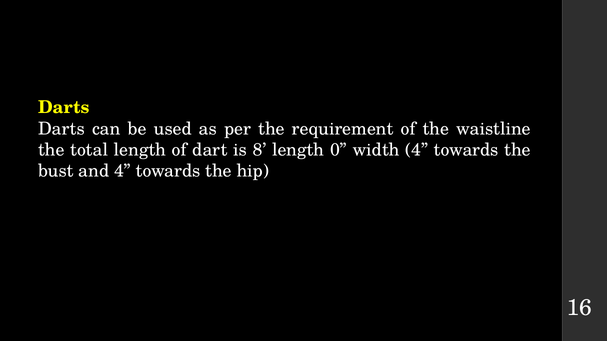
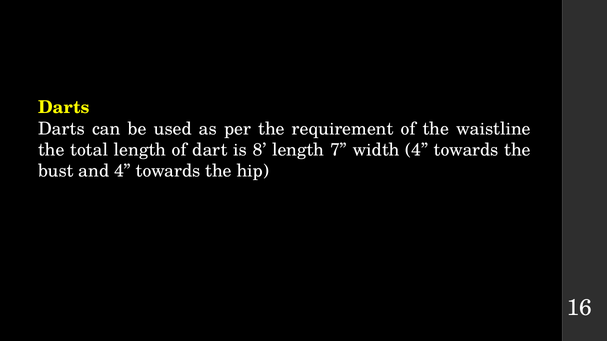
0: 0 -> 7
